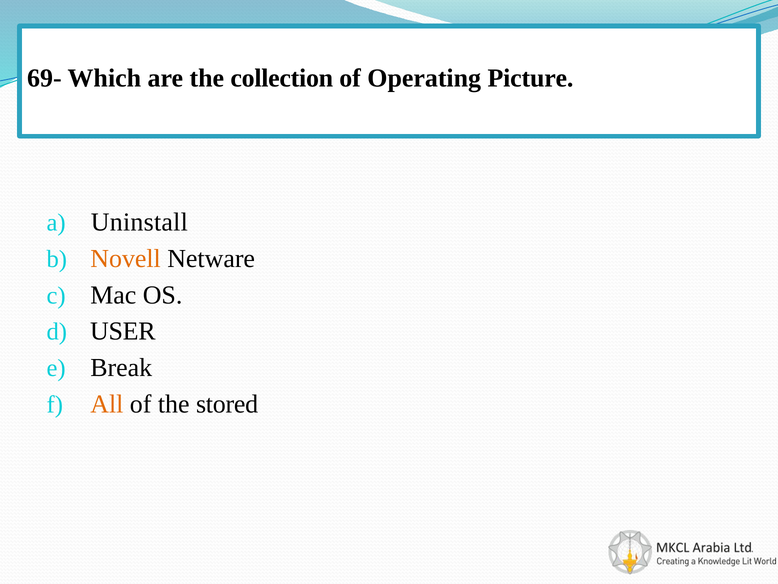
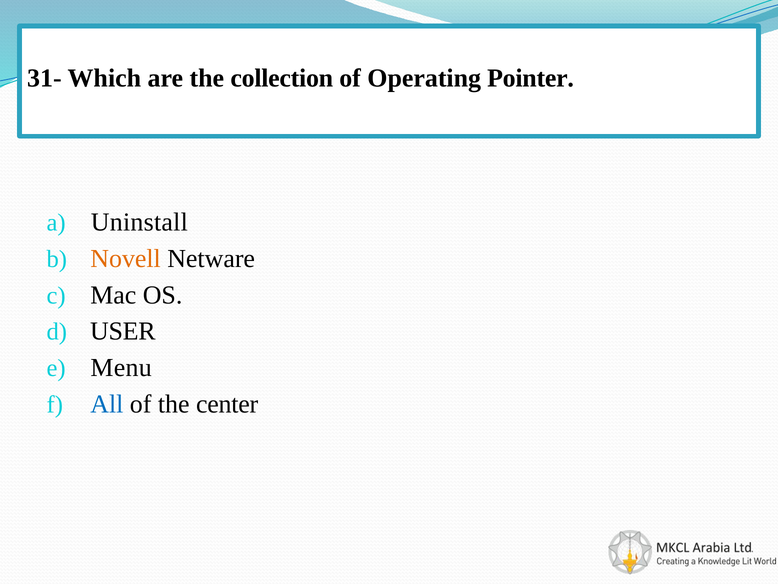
69-: 69- -> 31-
Picture: Picture -> Pointer
Break: Break -> Menu
All colour: orange -> blue
stored: stored -> center
